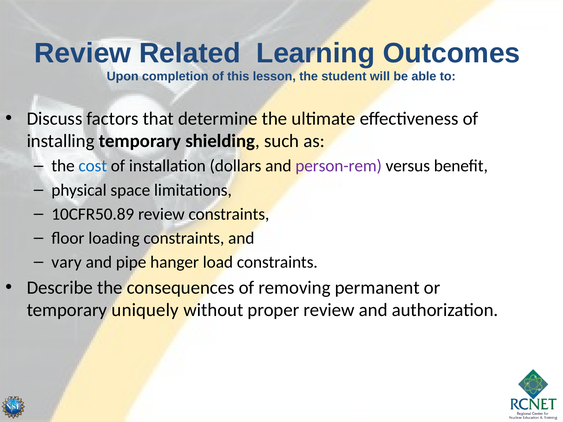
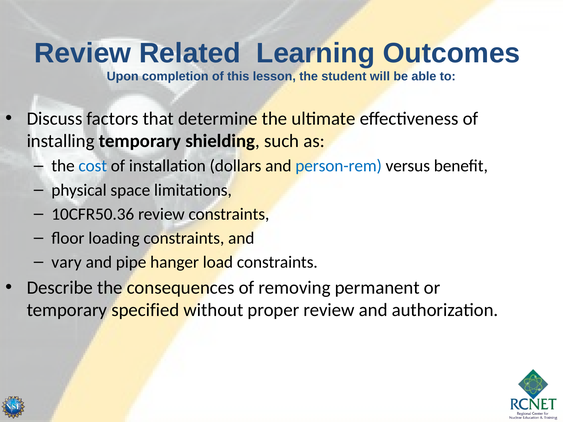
person-rem colour: purple -> blue
10CFR50.89: 10CFR50.89 -> 10CFR50.36
uniquely: uniquely -> specified
